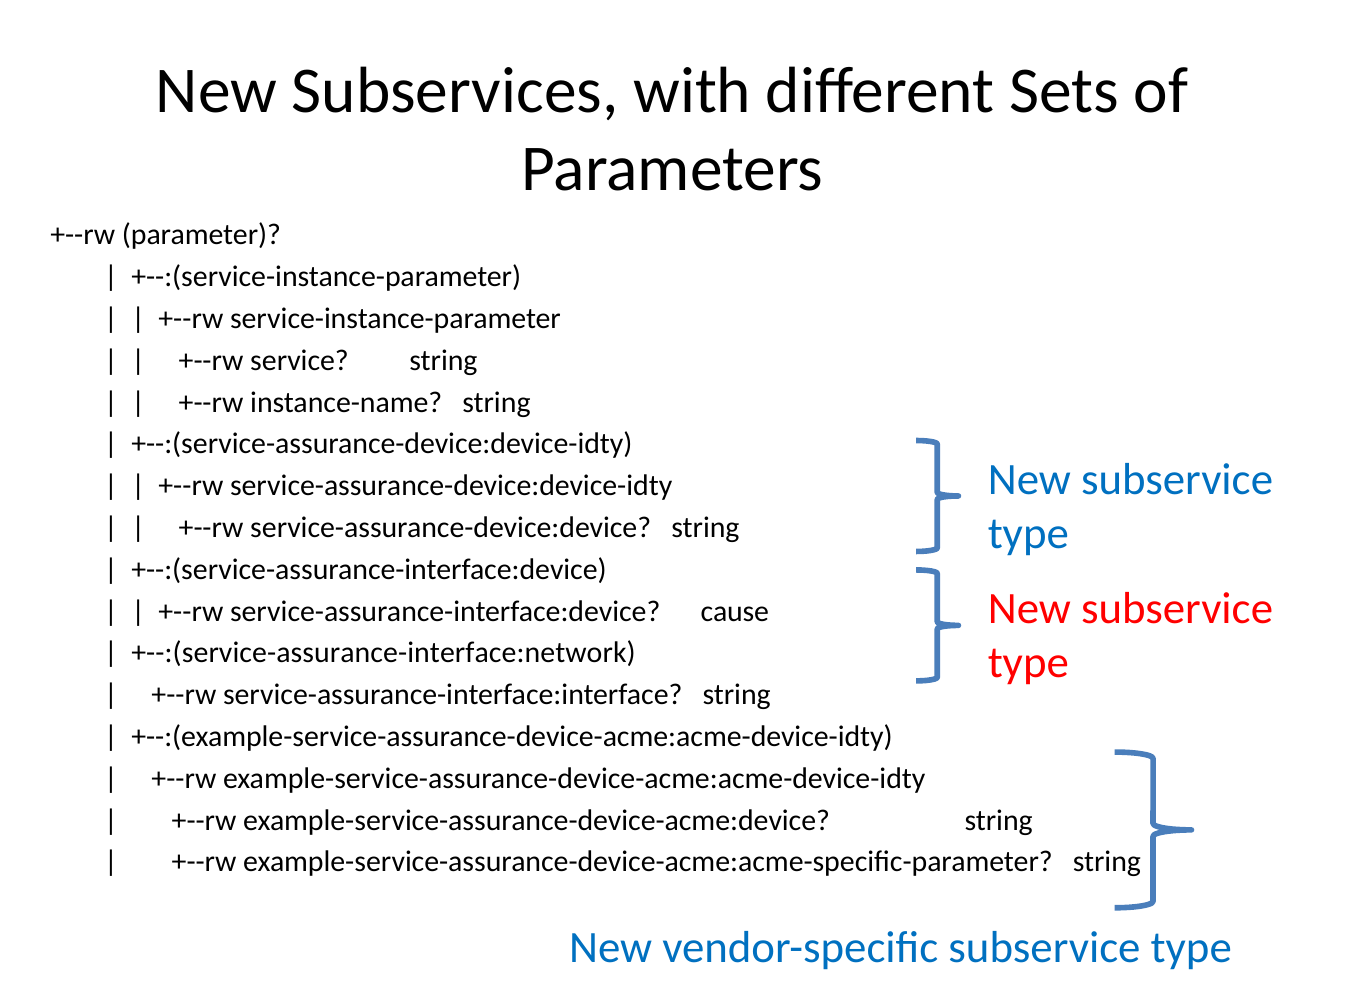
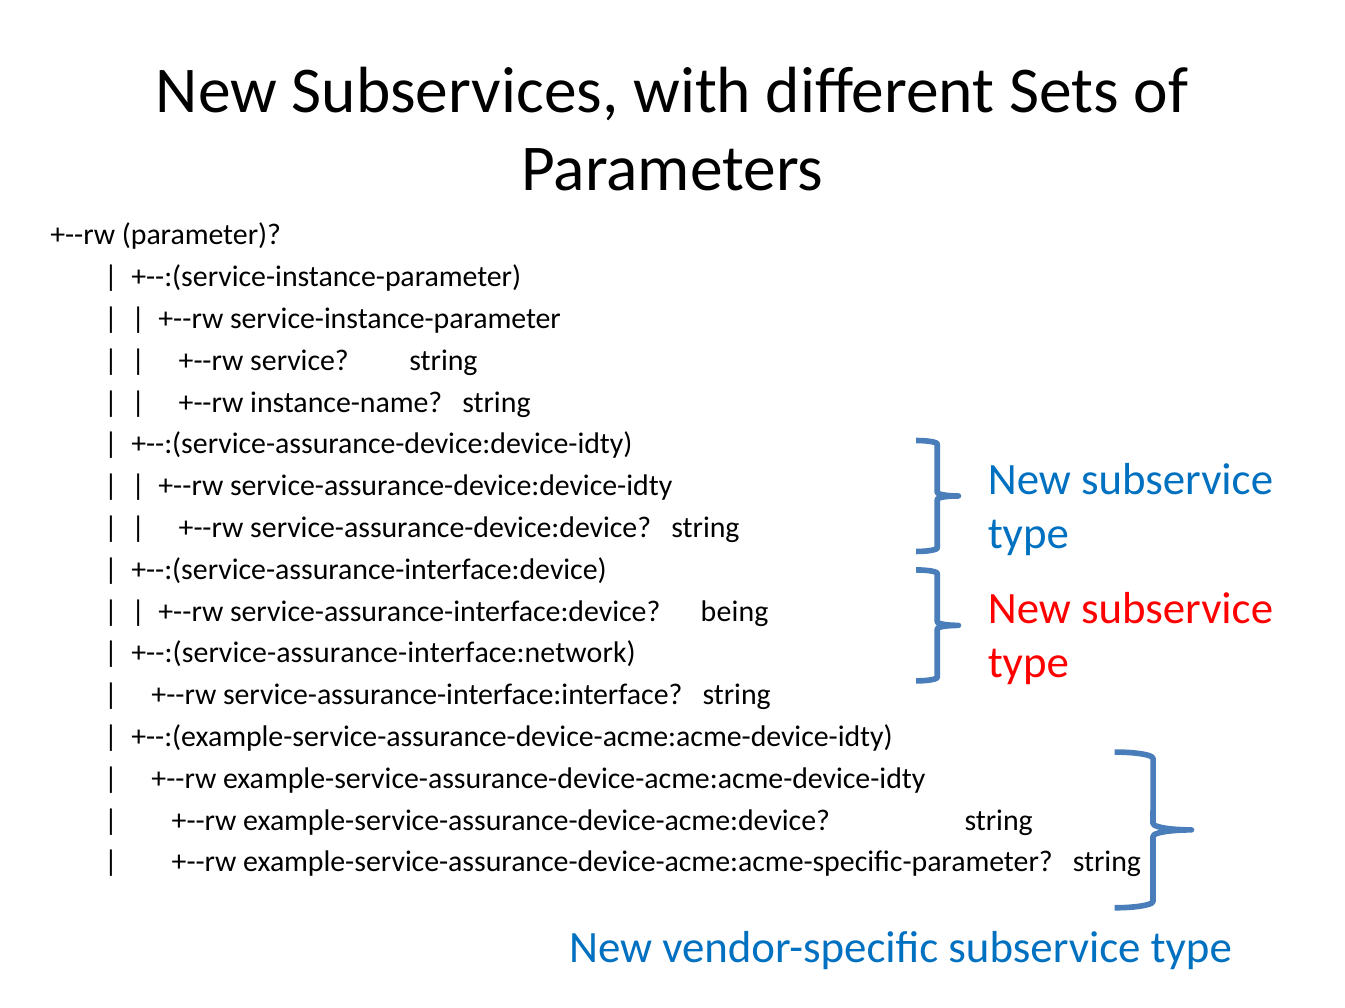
cause: cause -> being
